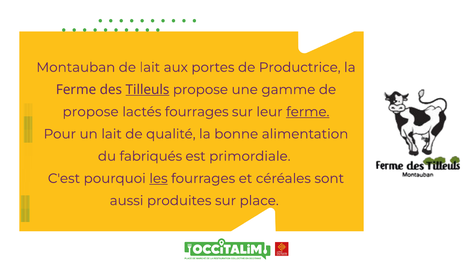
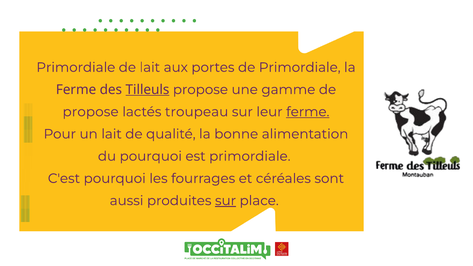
Montauban at (76, 67): Montauban -> Primordiale
de Productrice: Productrice -> Primordiale
lactés fourrages: fourrages -> troupeau
du fabriqués: fabriqués -> pourquoi
les underline: present -> none
sur at (225, 201) underline: none -> present
